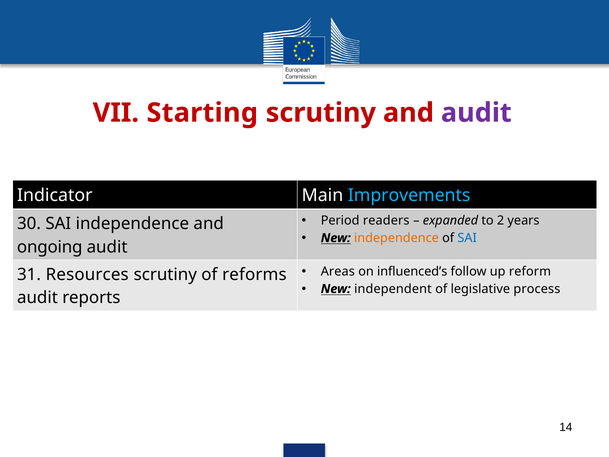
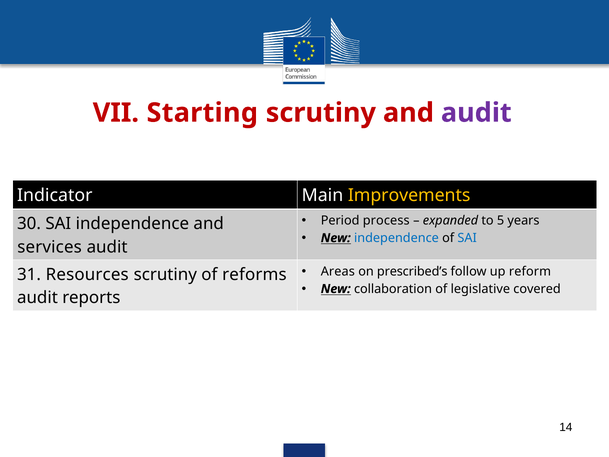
Improvements colour: light blue -> yellow
readers: readers -> process
2: 2 -> 5
independence at (396, 238) colour: orange -> blue
ongoing: ongoing -> services
influenced’s: influenced’s -> prescribed’s
independent: independent -> collaboration
process: process -> covered
